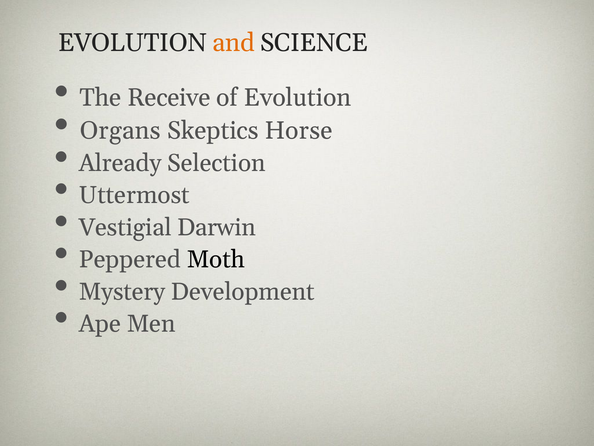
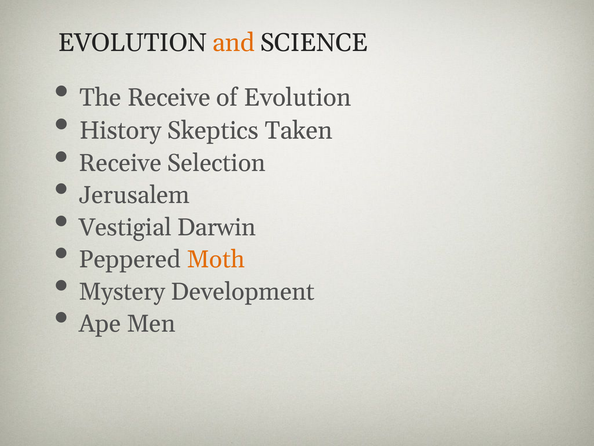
Organs: Organs -> History
Horse: Horse -> Taken
Already at (120, 163): Already -> Receive
Uttermost: Uttermost -> Jerusalem
Moth colour: black -> orange
